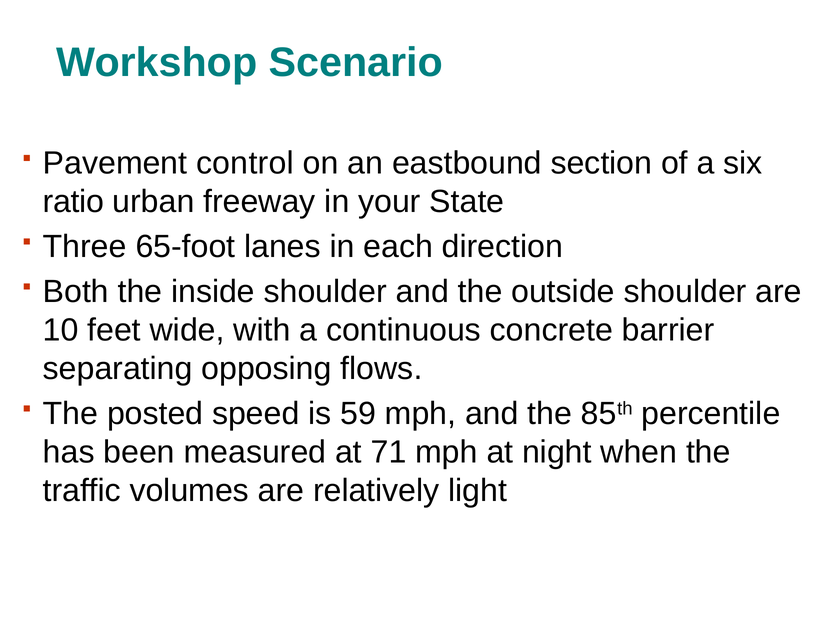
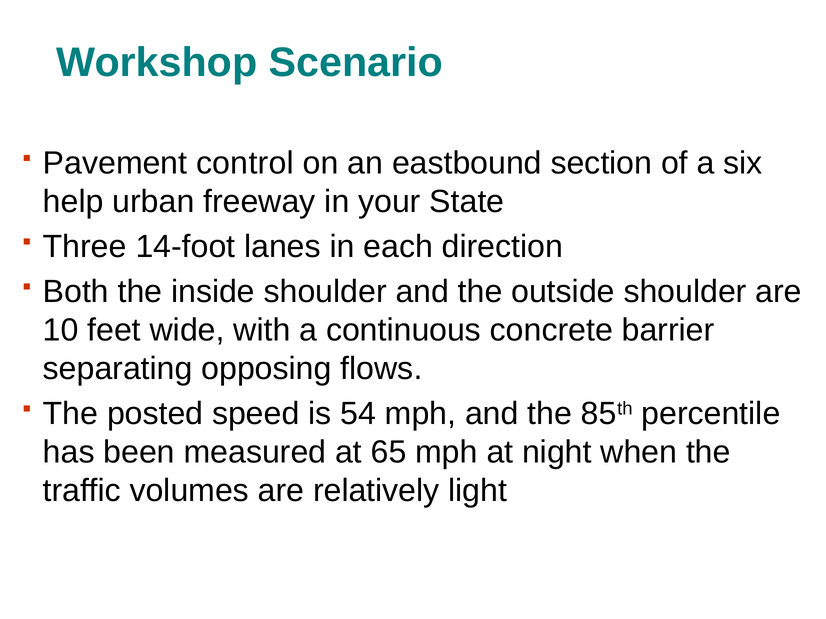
ratio: ratio -> help
65-foot: 65-foot -> 14-foot
59: 59 -> 54
71: 71 -> 65
